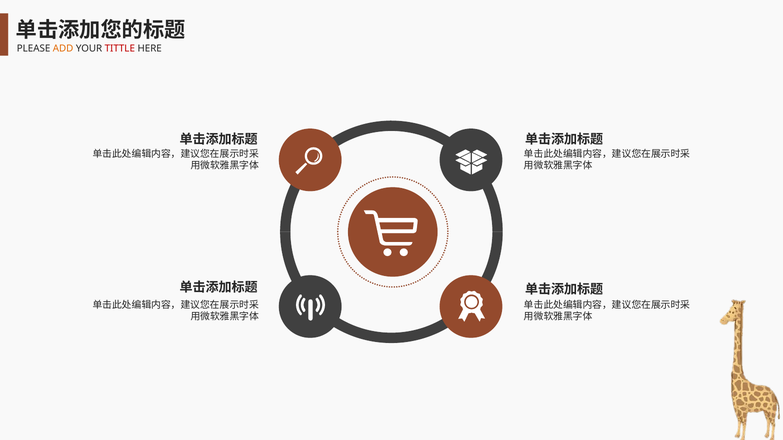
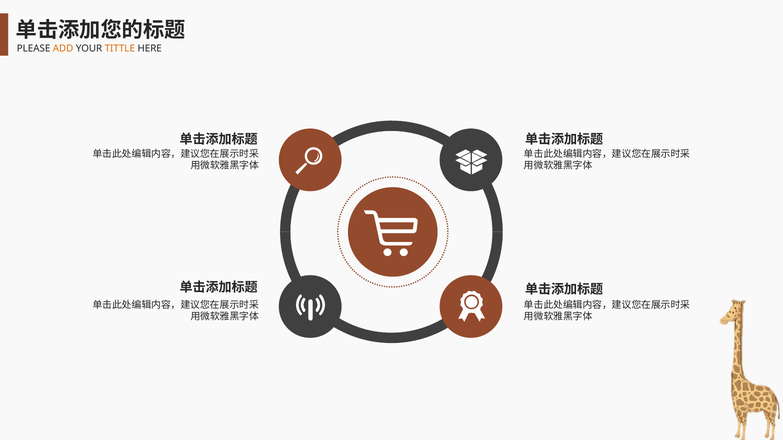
TITTLE colour: red -> orange
